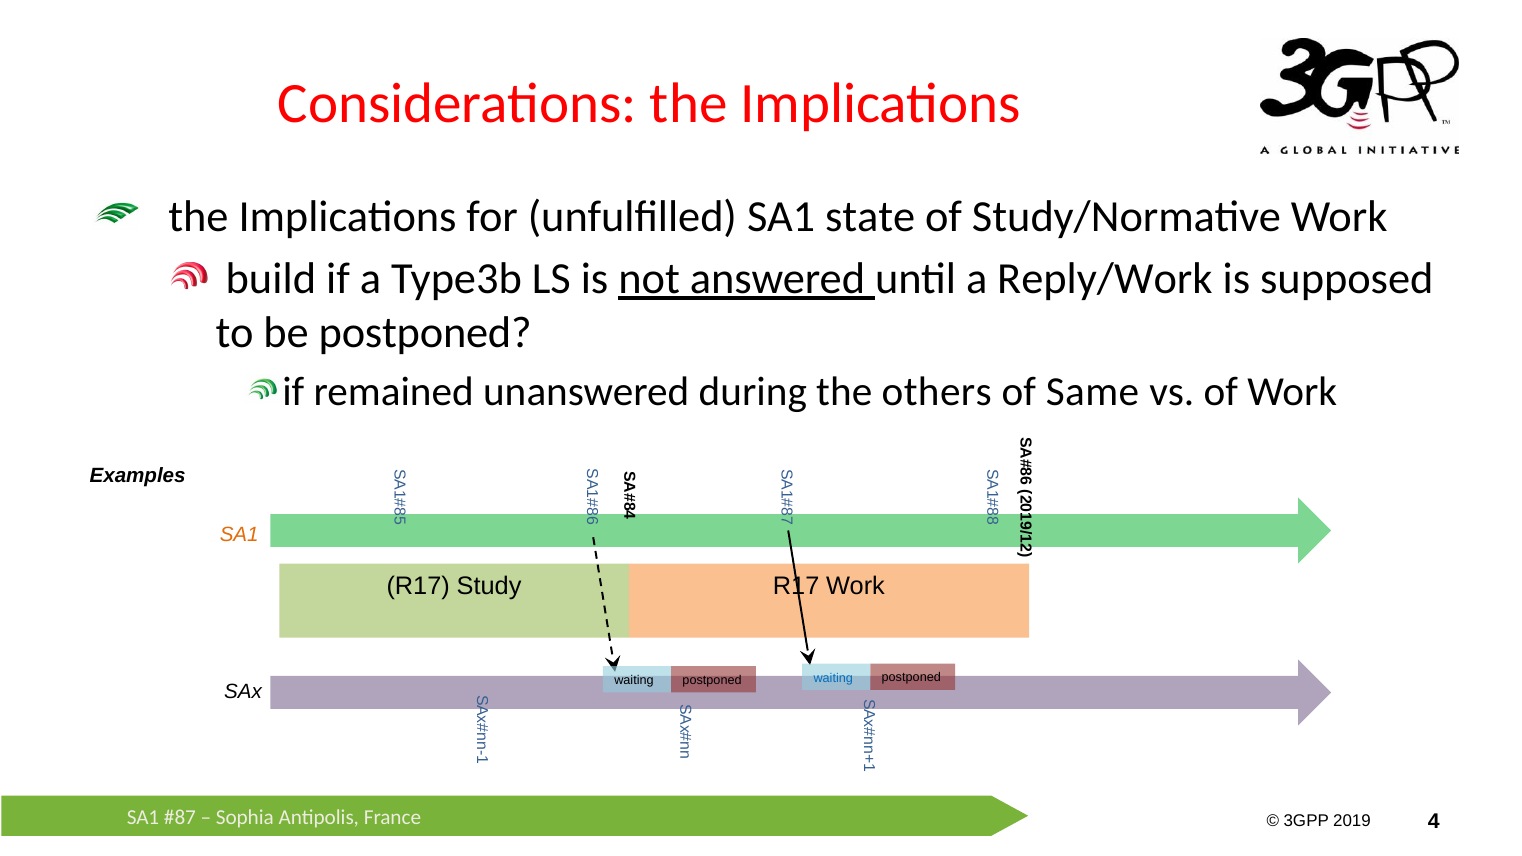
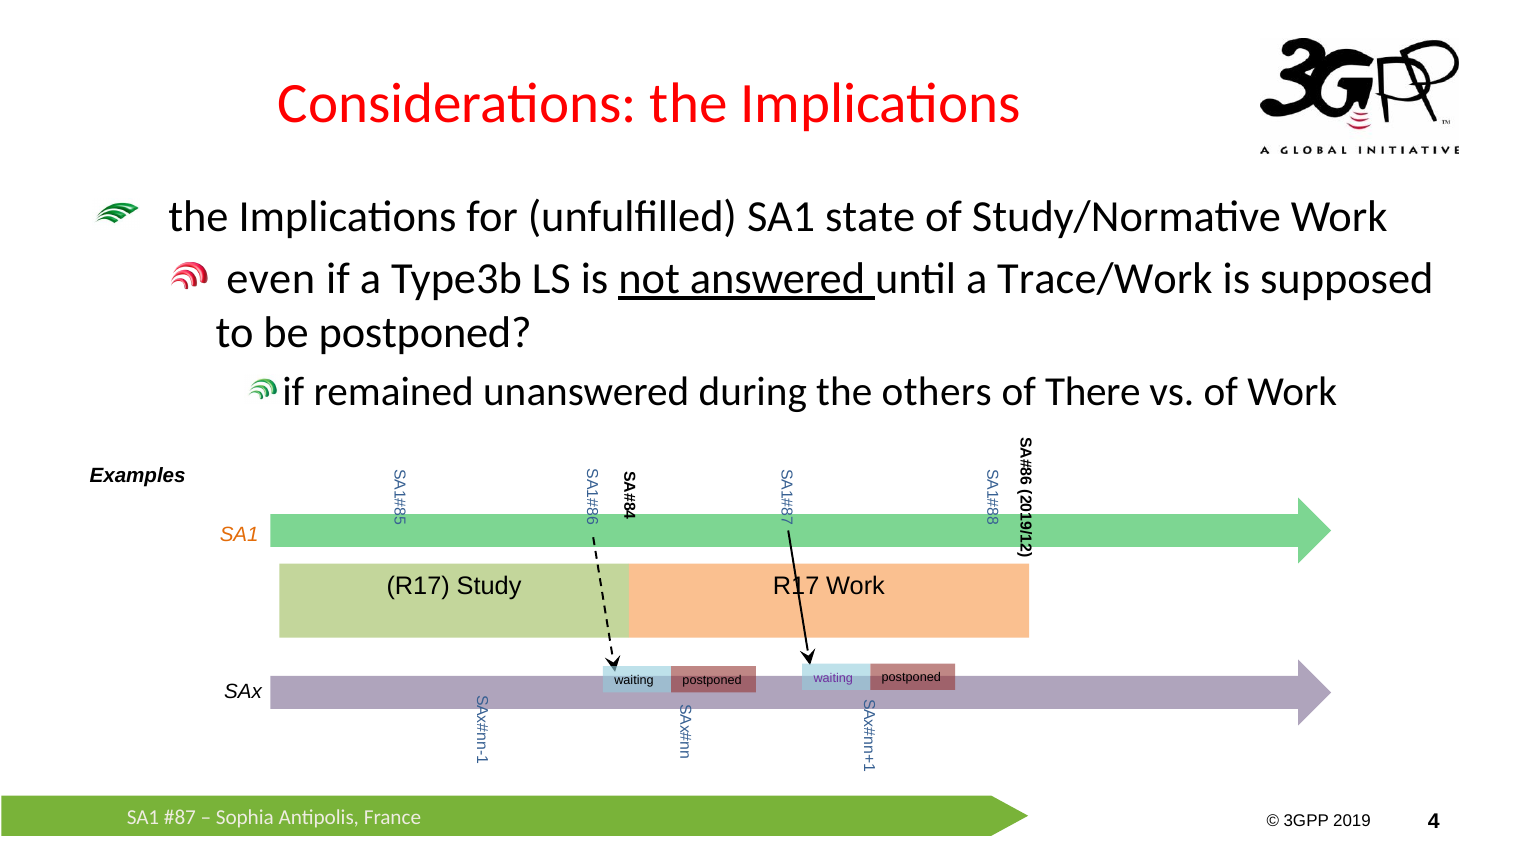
build: build -> even
Reply/Work: Reply/Work -> Trace/Work
Same: Same -> There
waiting at (833, 678) colour: blue -> purple
